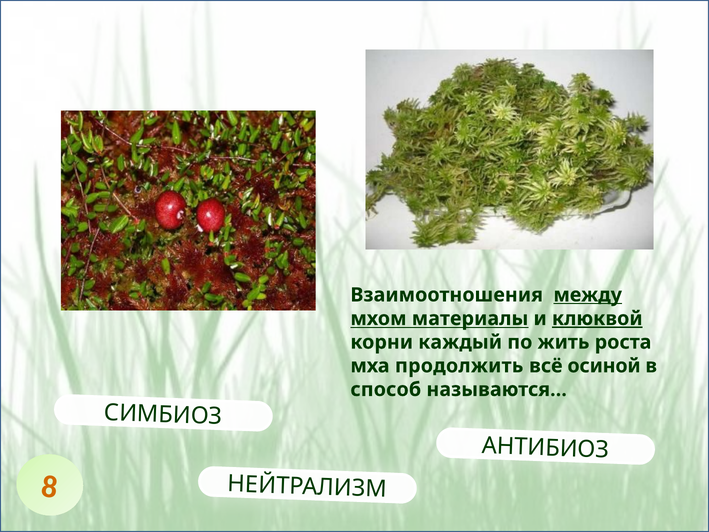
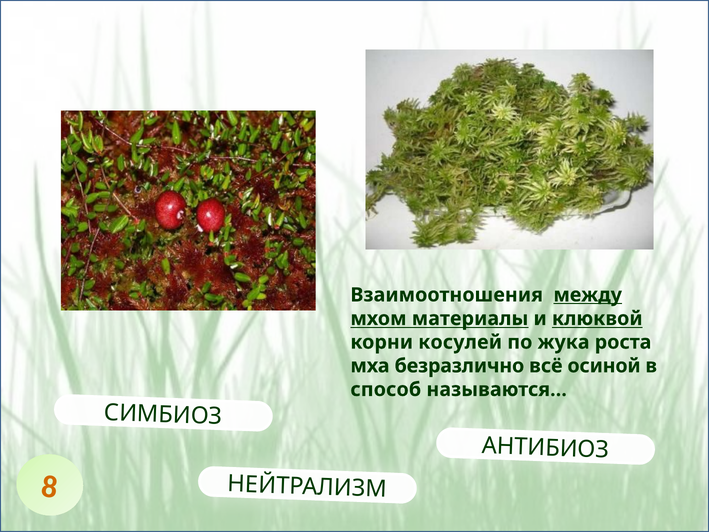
клюквой underline: present -> none
каждый: каждый -> косулей
жить: жить -> жука
продолжить: продолжить -> безразлично
